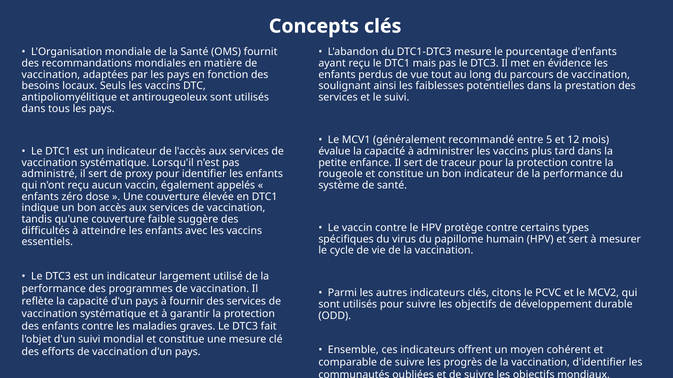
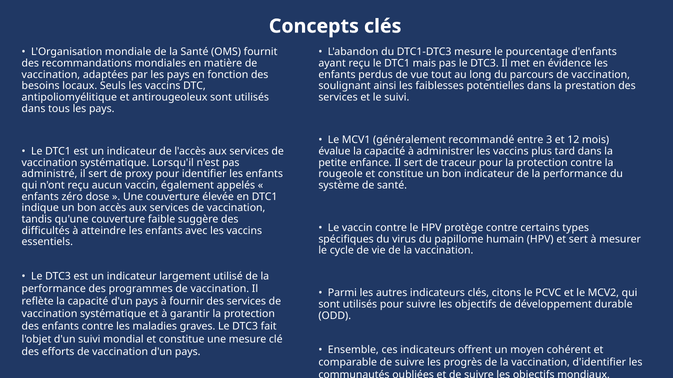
5: 5 -> 3
